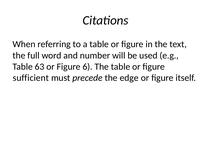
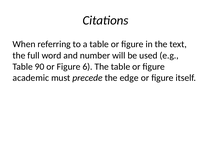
63: 63 -> 90
sufficient: sufficient -> academic
